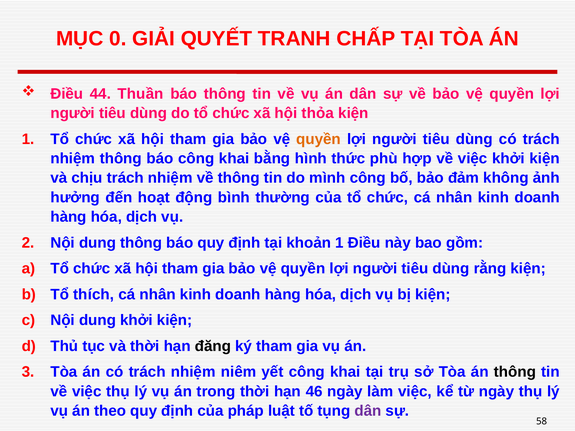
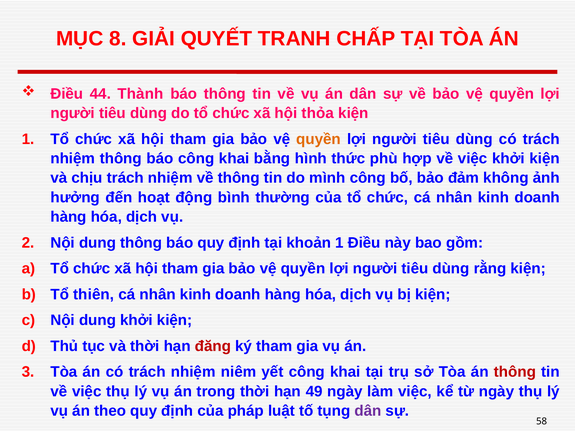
0: 0 -> 8
Thuần: Thuần -> Thành
thích: thích -> thiên
đăng colour: black -> red
thông at (515, 372) colour: black -> red
46: 46 -> 49
